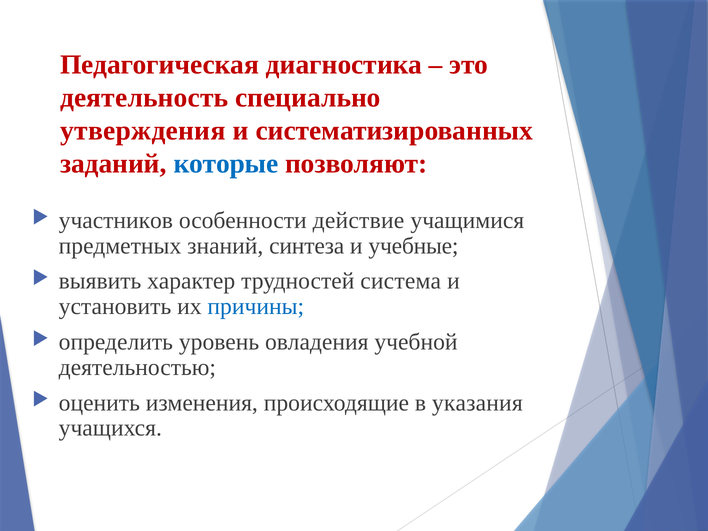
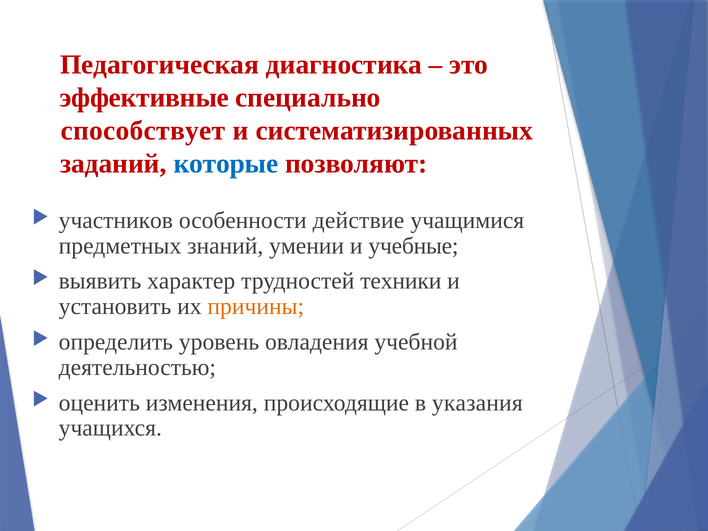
деятельность: деятельность -> эффективные
утверждения: утверждения -> способствует
синтеза: синтеза -> умении
система: система -> техники
причины colour: blue -> orange
